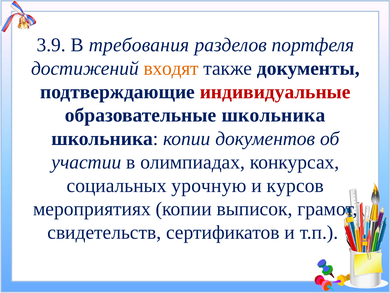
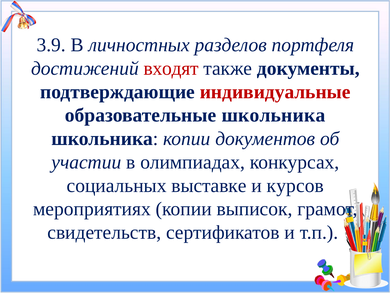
требования: требования -> личностных
входят colour: orange -> red
урочную: урочную -> выставке
